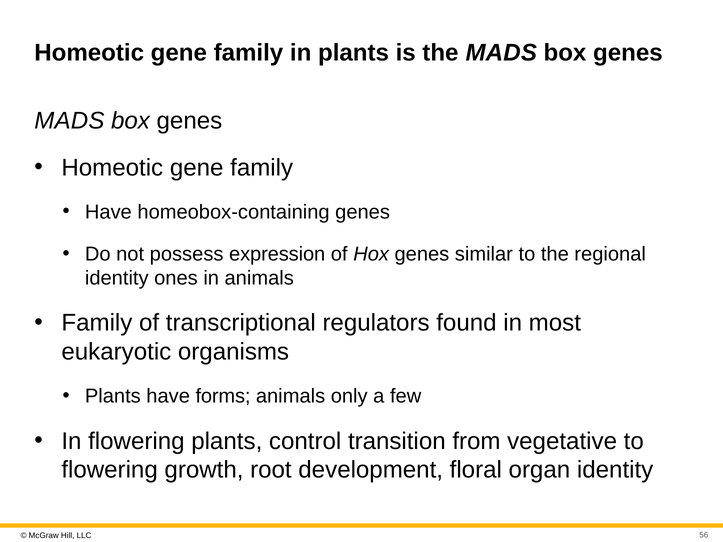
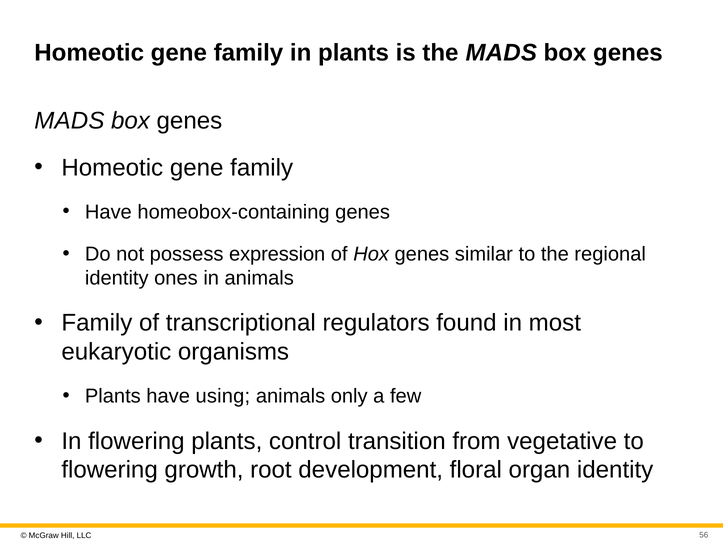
forms: forms -> using
